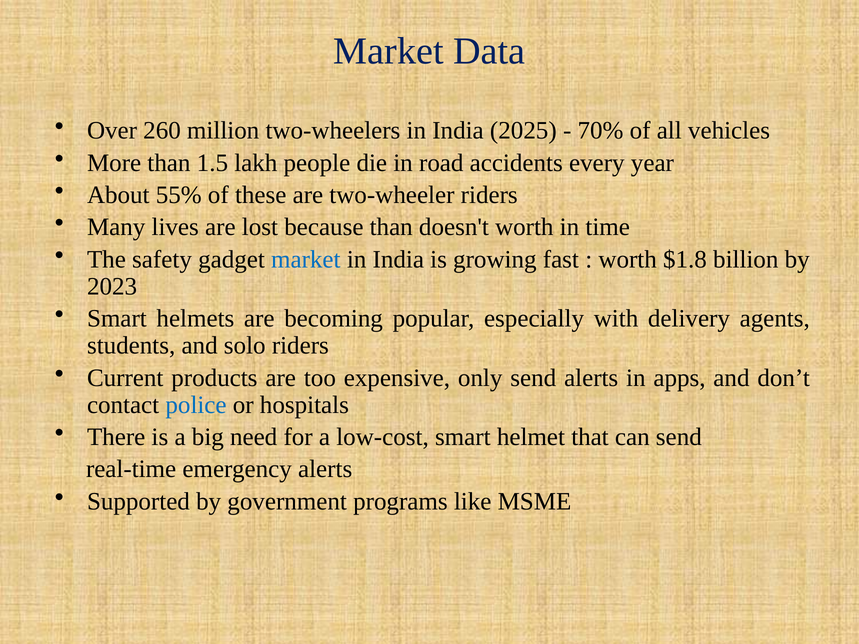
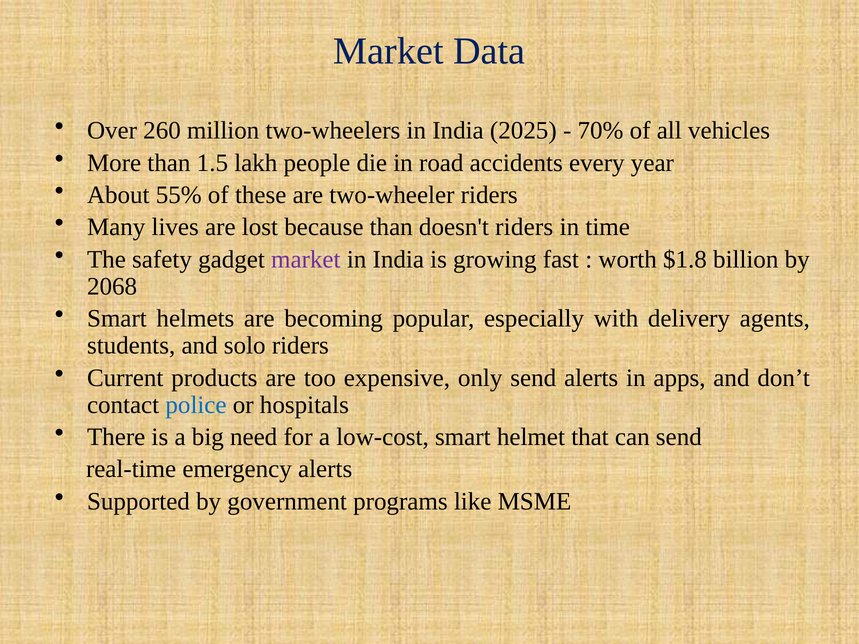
doesn't worth: worth -> riders
market at (306, 259) colour: blue -> purple
2023: 2023 -> 2068
